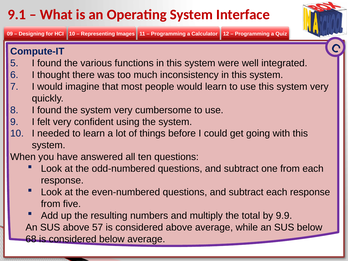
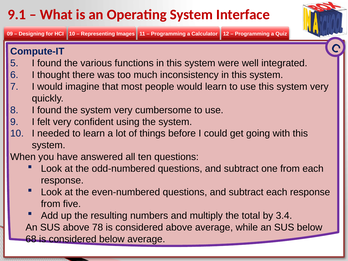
9.9: 9.9 -> 3.4
57: 57 -> 78
